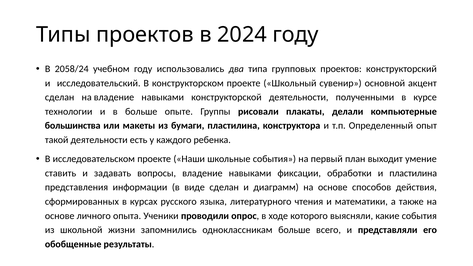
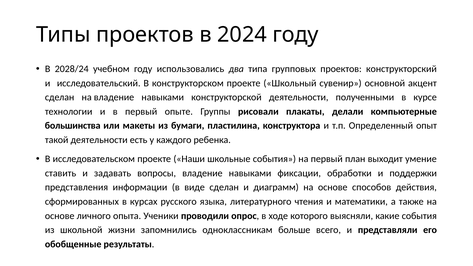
2058/24: 2058/24 -> 2028/24
в больше: больше -> первый
и пластилина: пластилина -> поддержки
